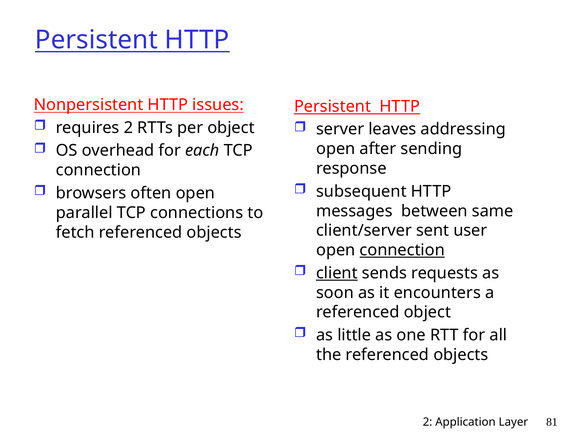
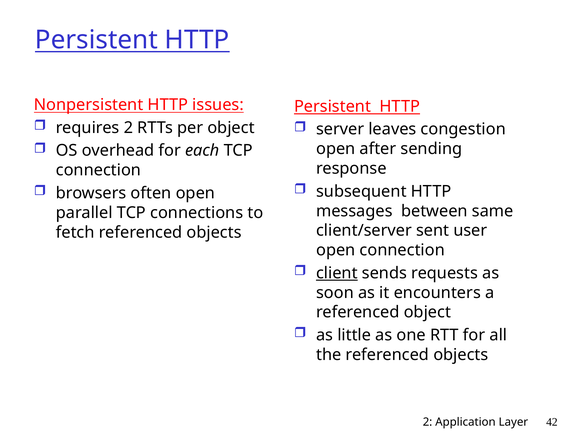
addressing: addressing -> congestion
connection at (402, 250) underline: present -> none
81: 81 -> 42
